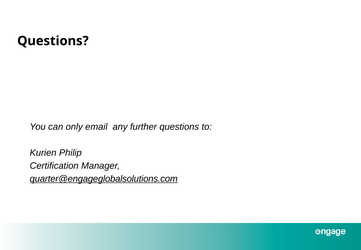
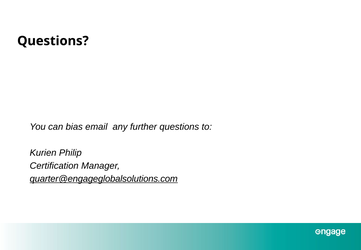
only: only -> bias
